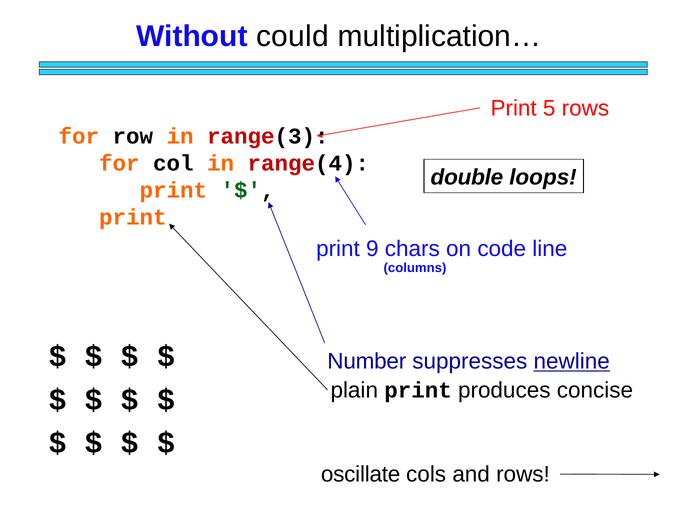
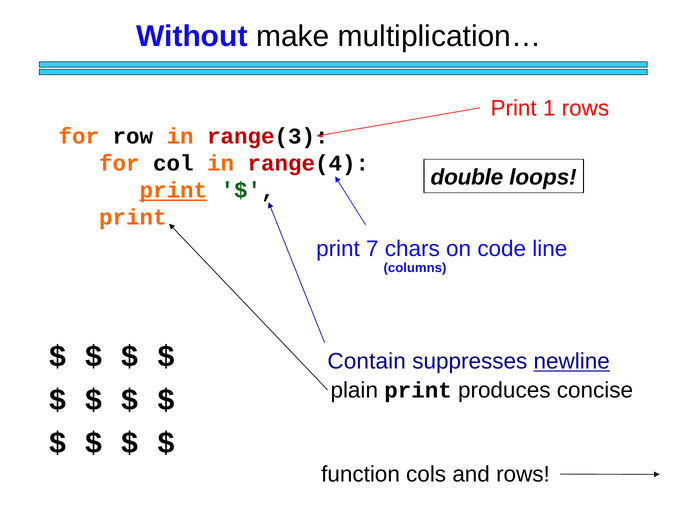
could: could -> make
5: 5 -> 1
print at (173, 191) underline: none -> present
9: 9 -> 7
Number: Number -> Contain
oscillate: oscillate -> function
